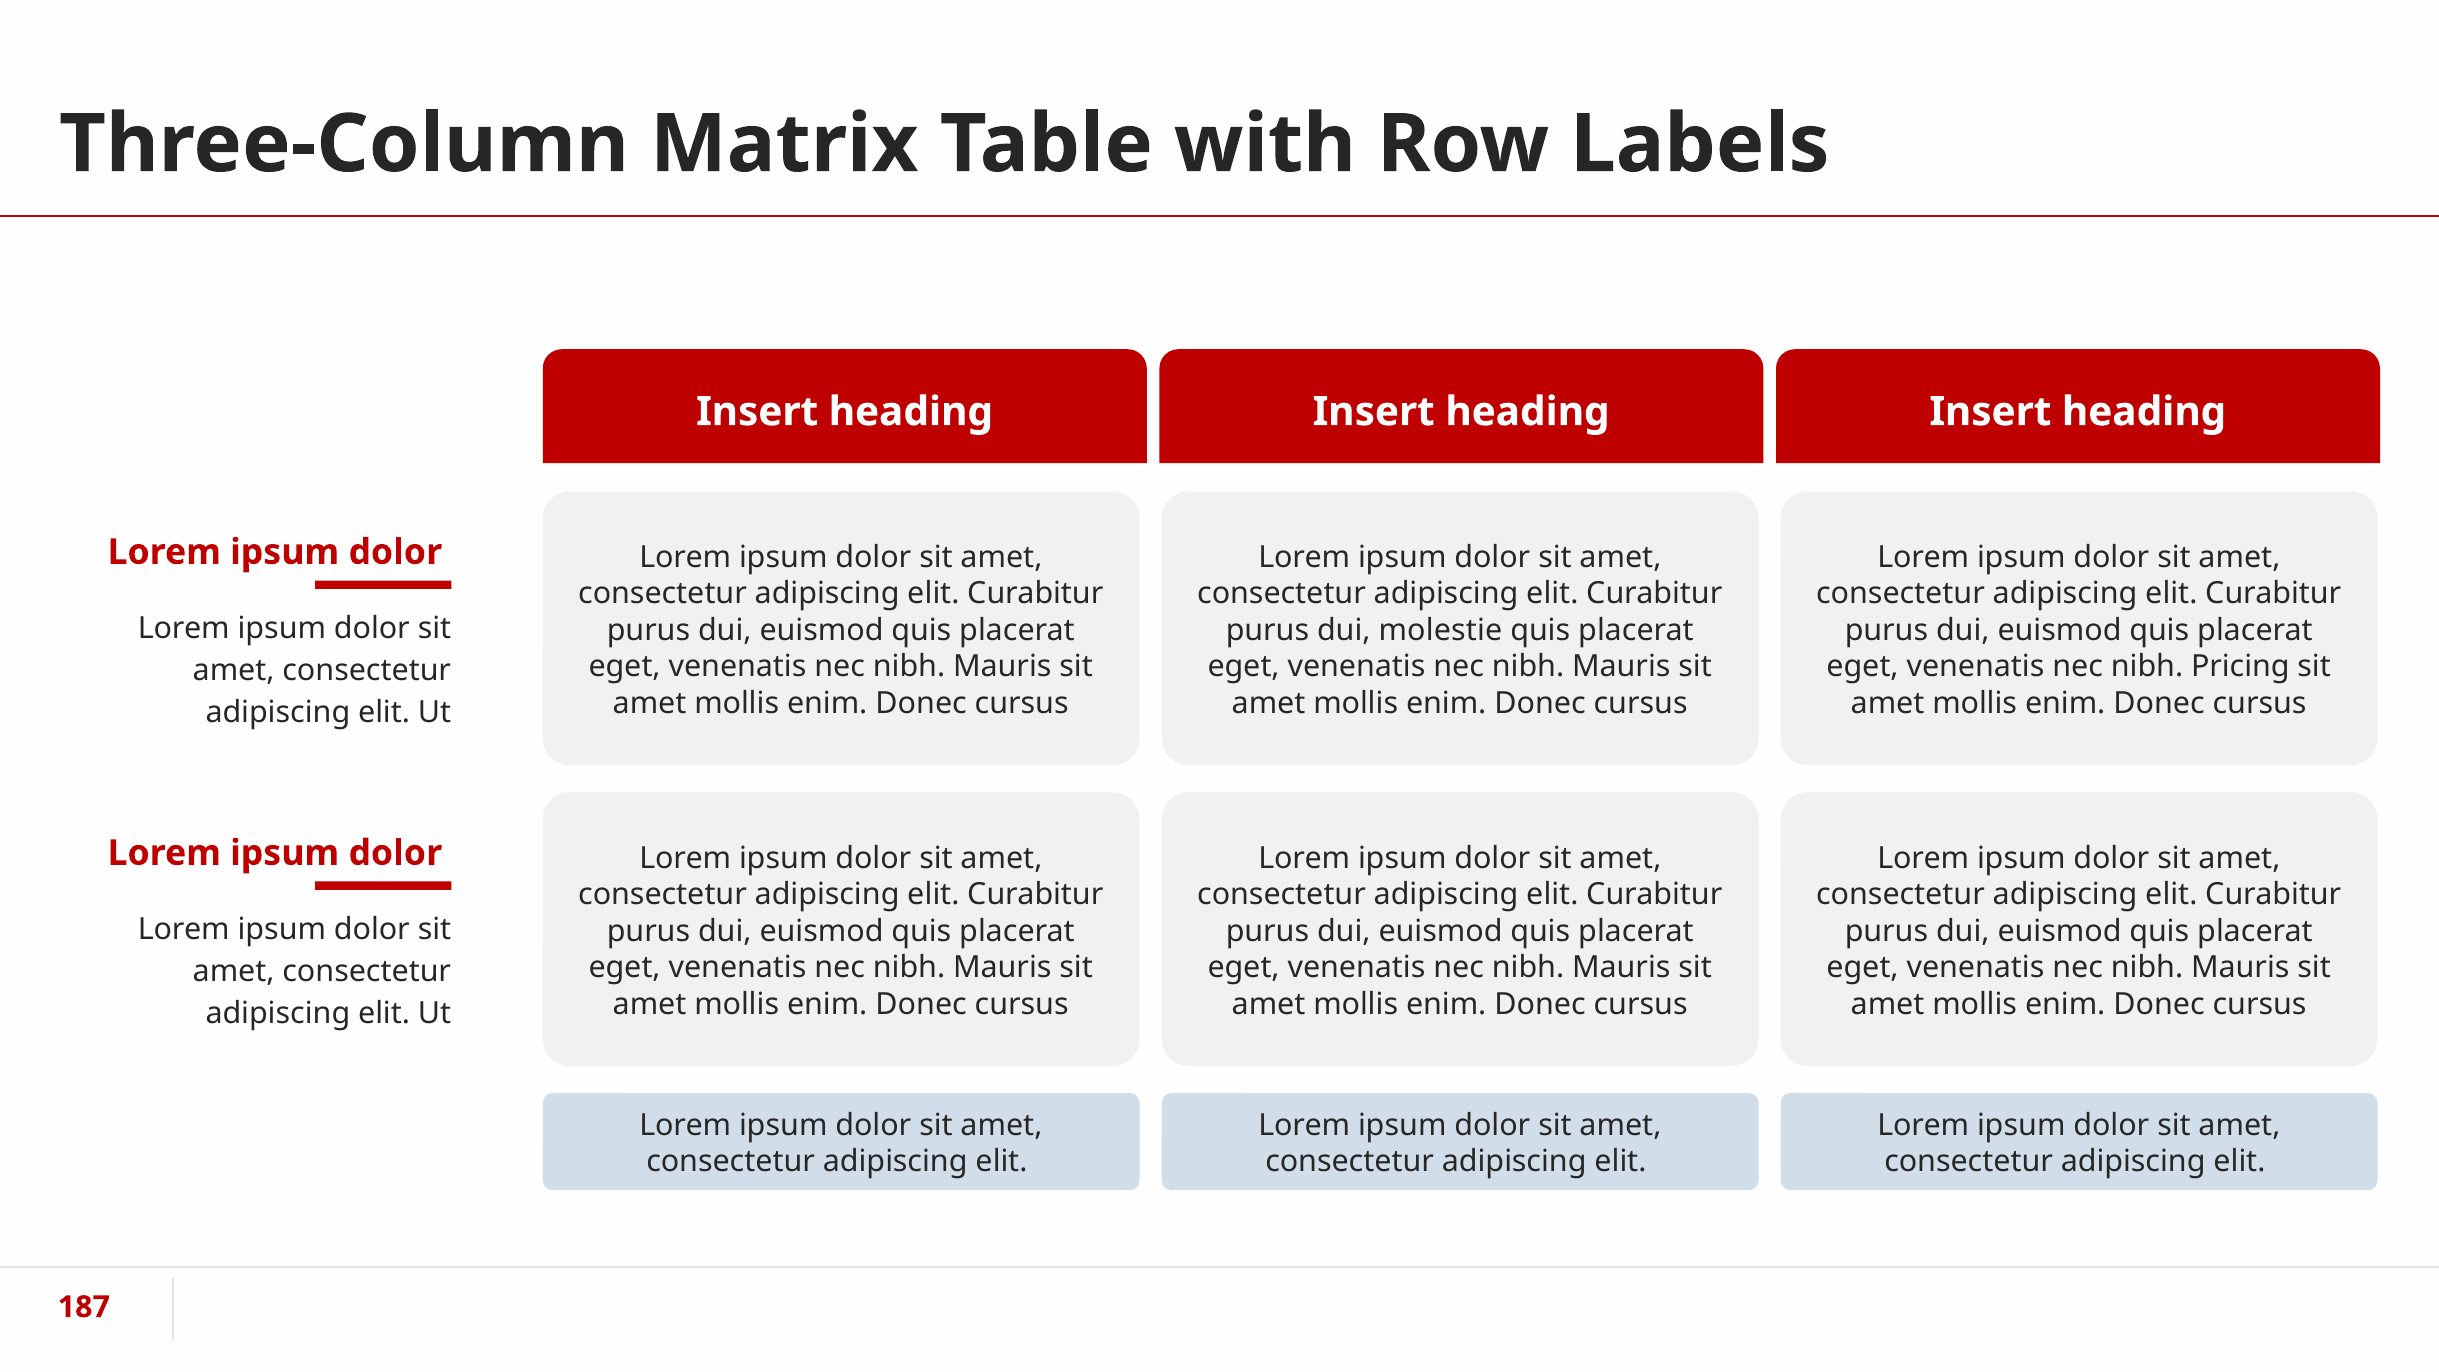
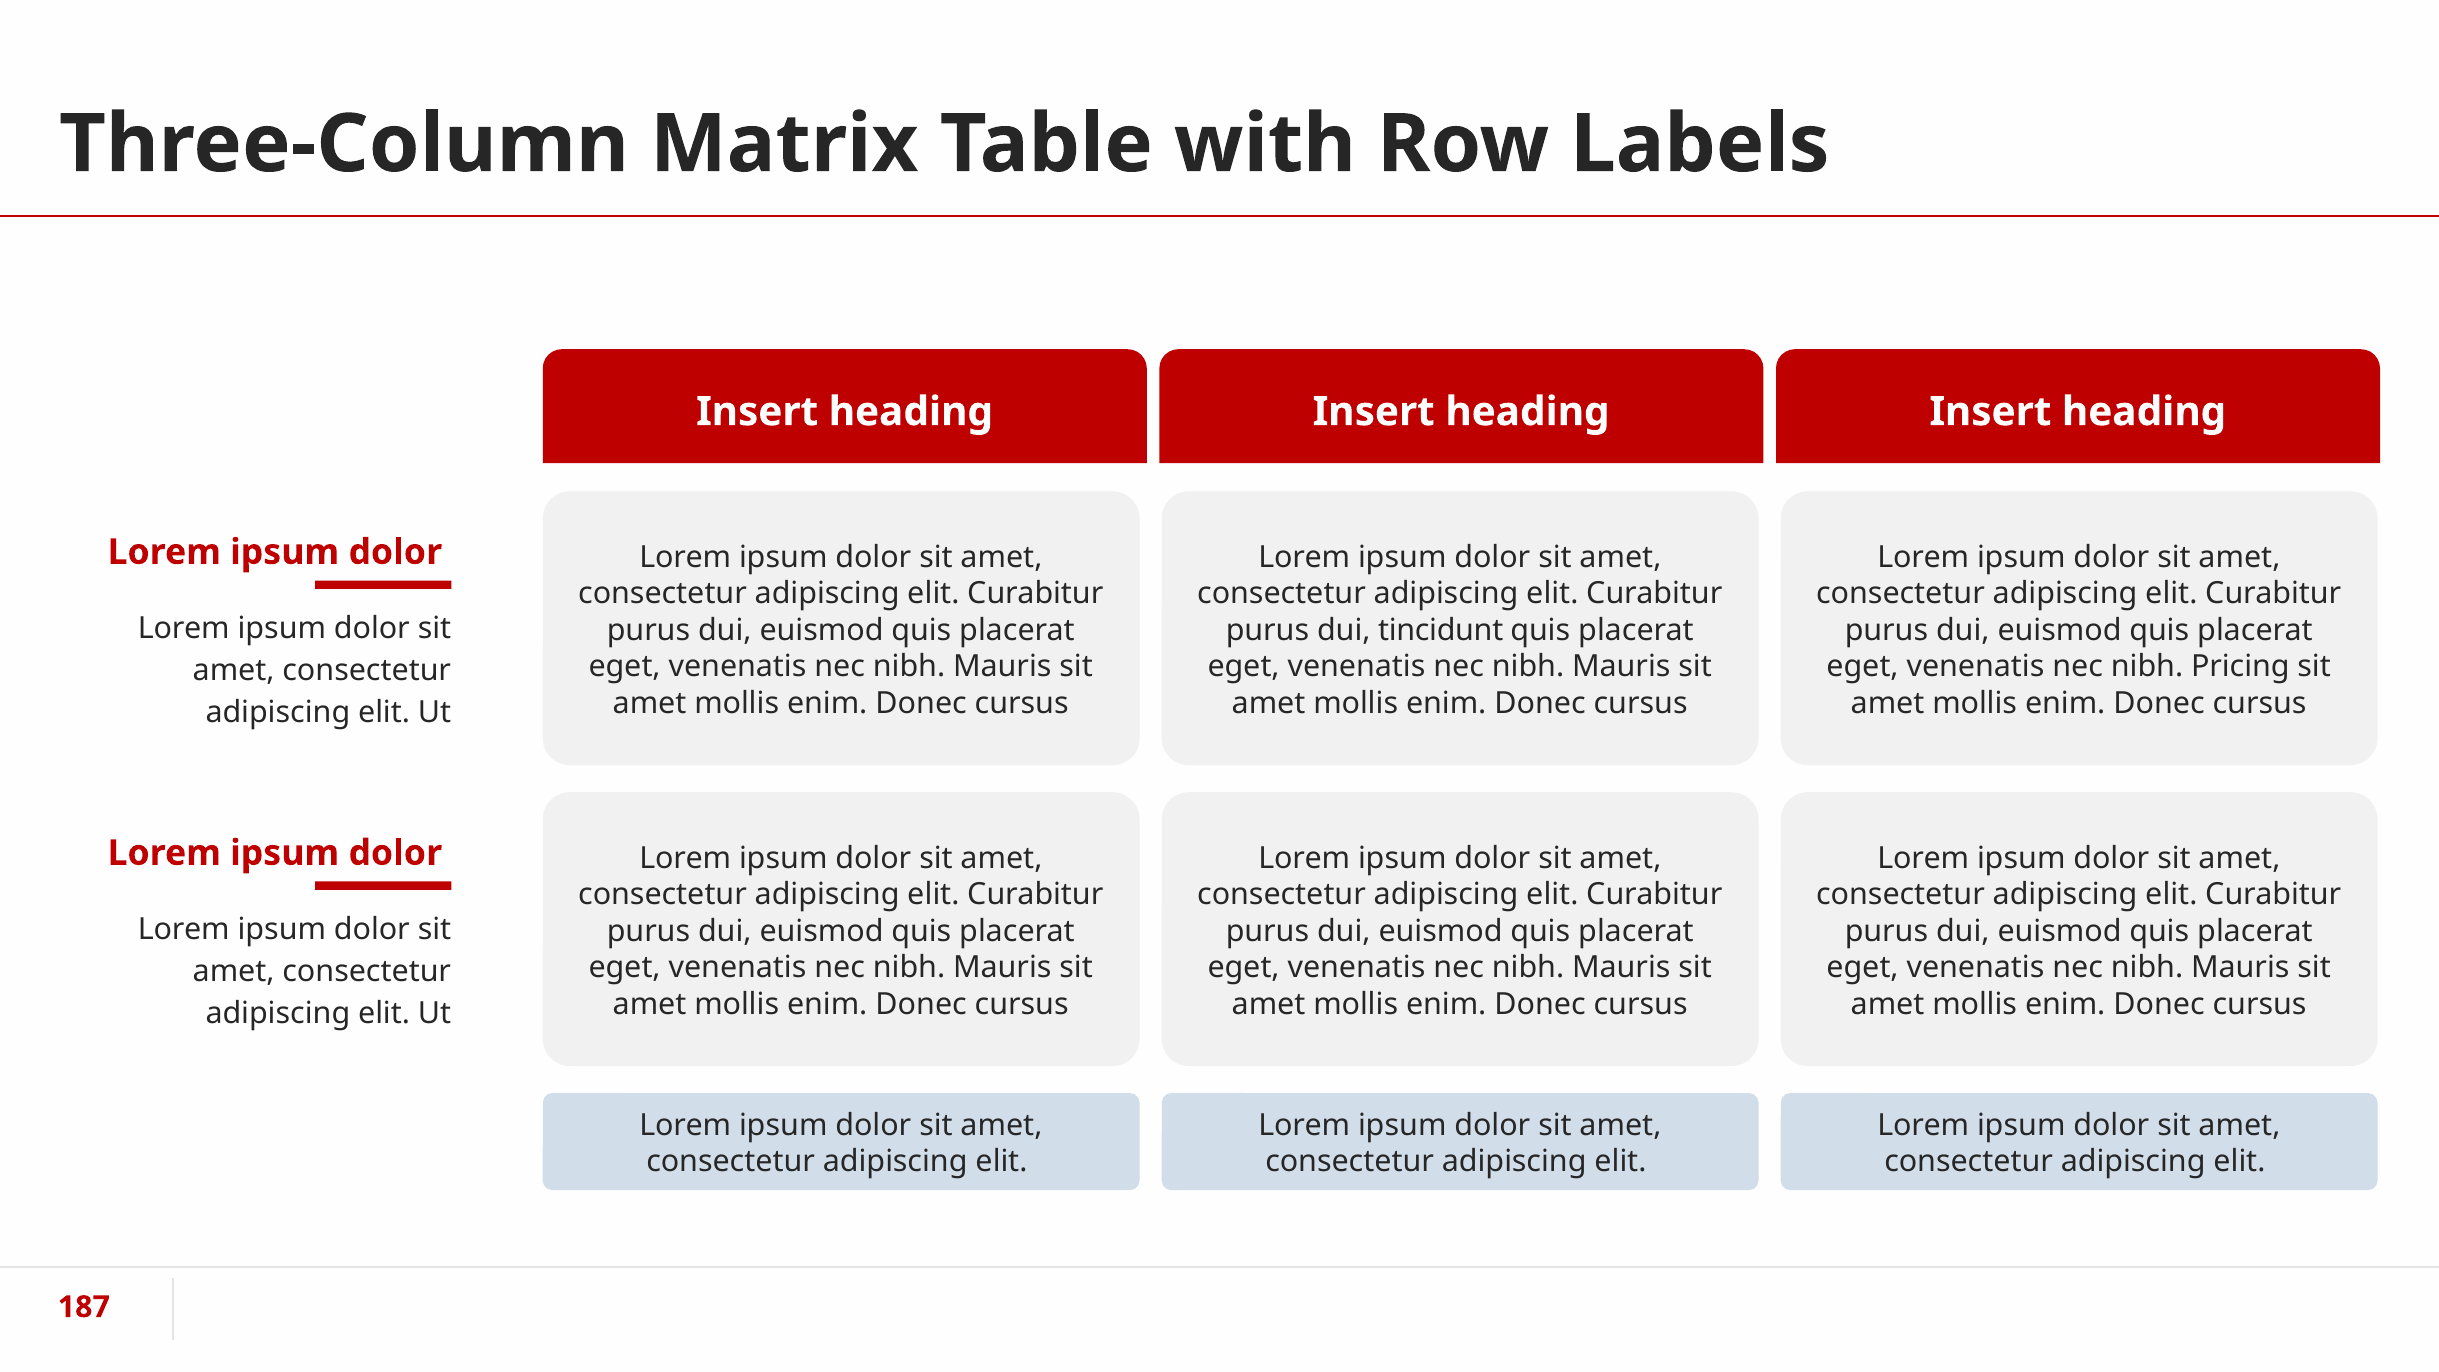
molestie: molestie -> tincidunt
